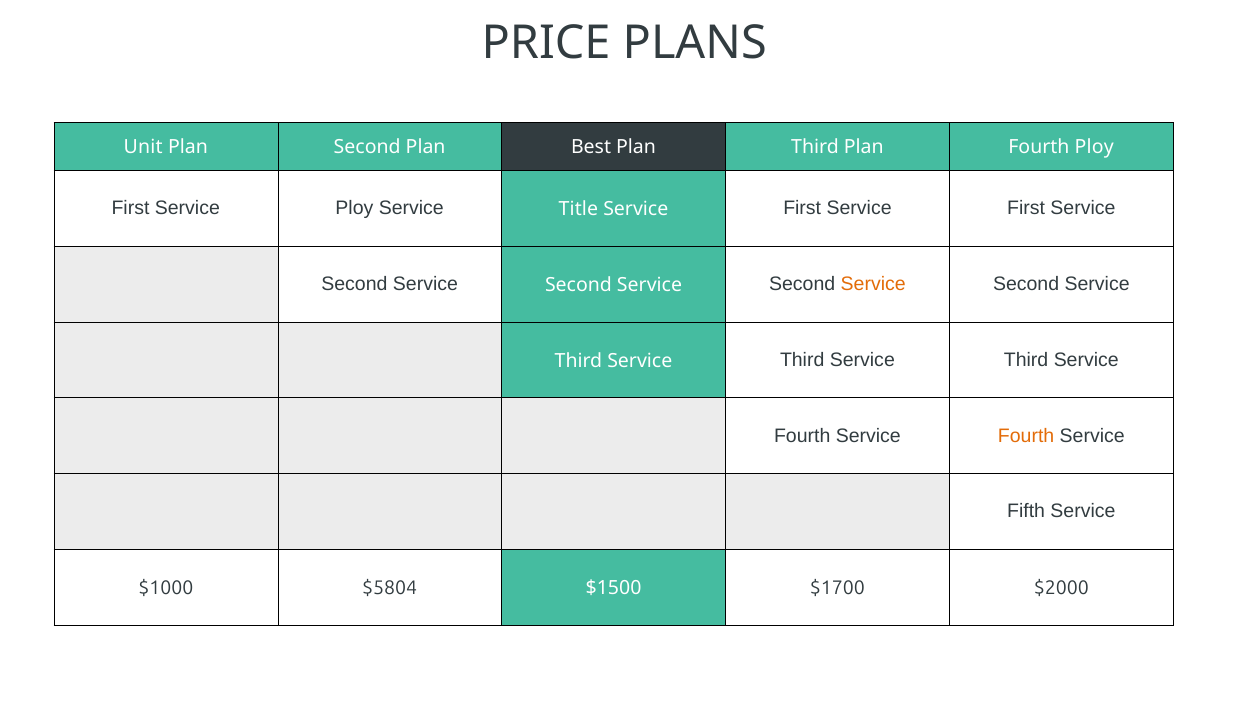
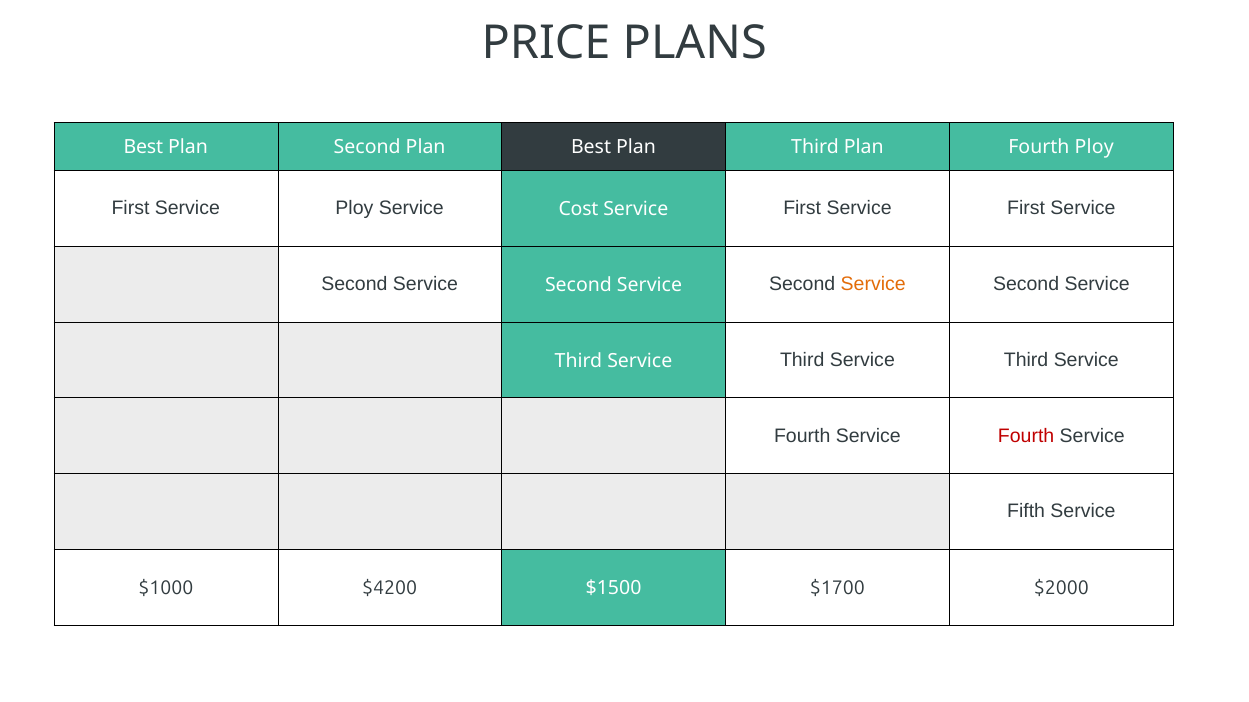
Unit at (143, 148): Unit -> Best
Title: Title -> Cost
Fourth at (1026, 436) colour: orange -> red
$5804: $5804 -> $4200
